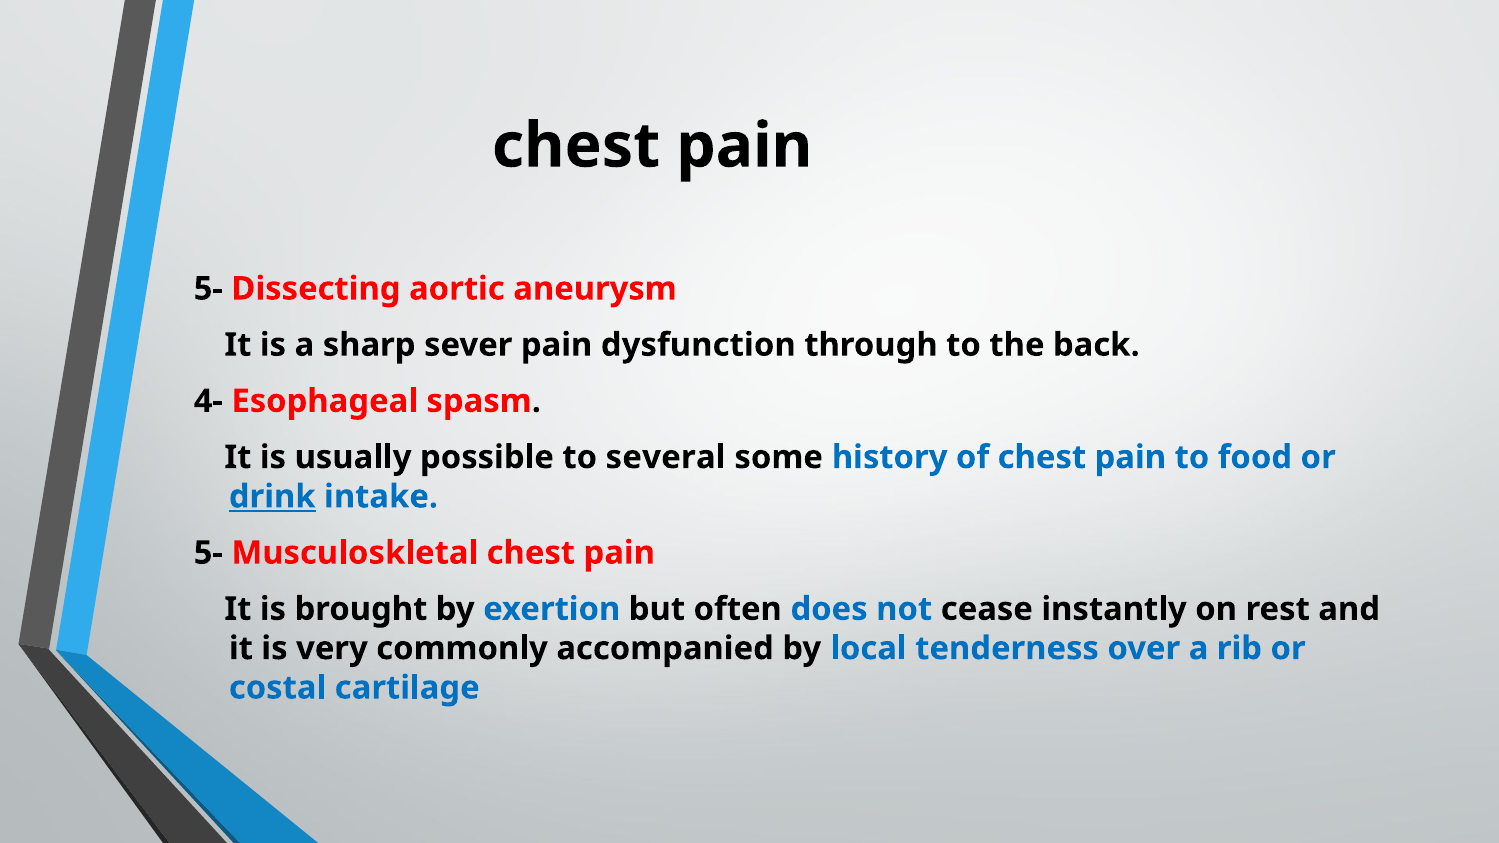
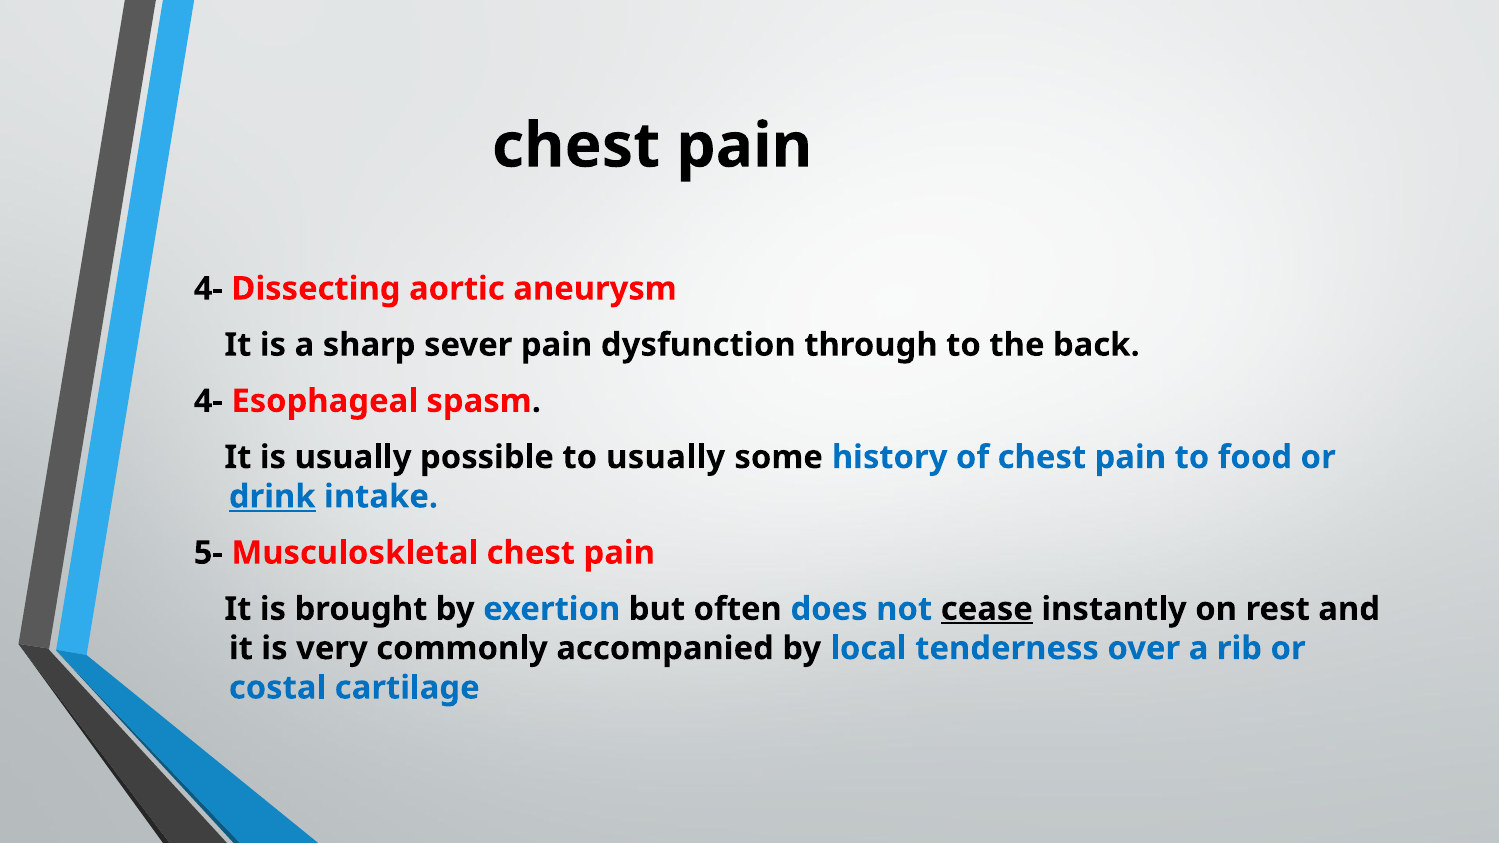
5- at (208, 289): 5- -> 4-
to several: several -> usually
cease underline: none -> present
